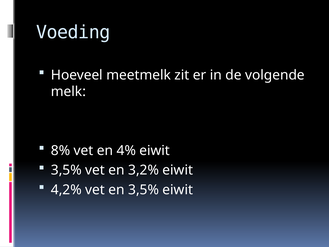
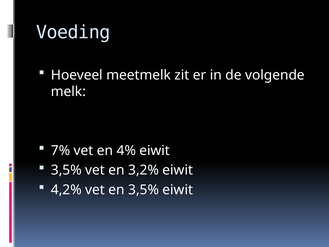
8%: 8% -> 7%
